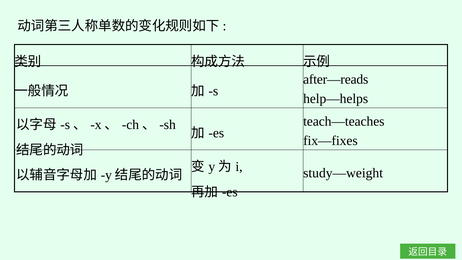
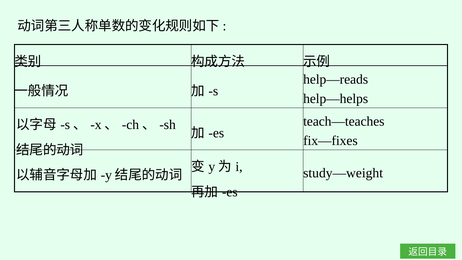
after—reads: after—reads -> help—reads
